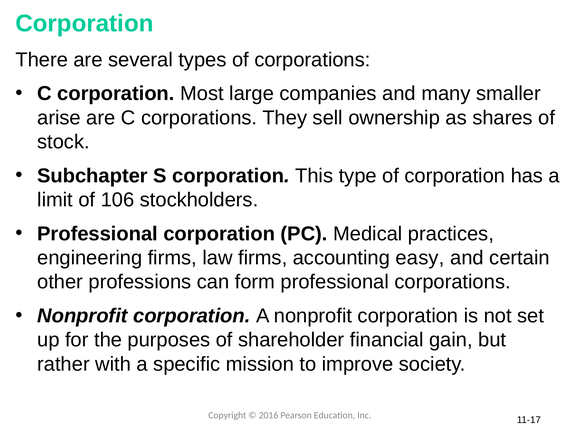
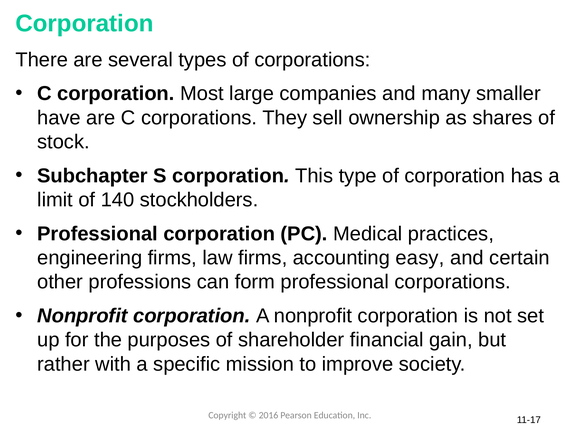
arise: arise -> have
106: 106 -> 140
